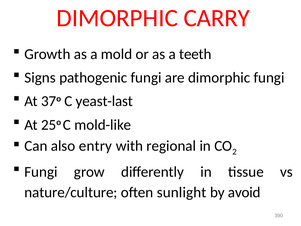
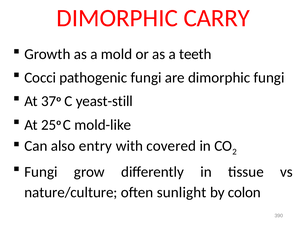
Signs: Signs -> Cocci
yeast-last: yeast-last -> yeast-still
regional: regional -> covered
avoid: avoid -> colon
